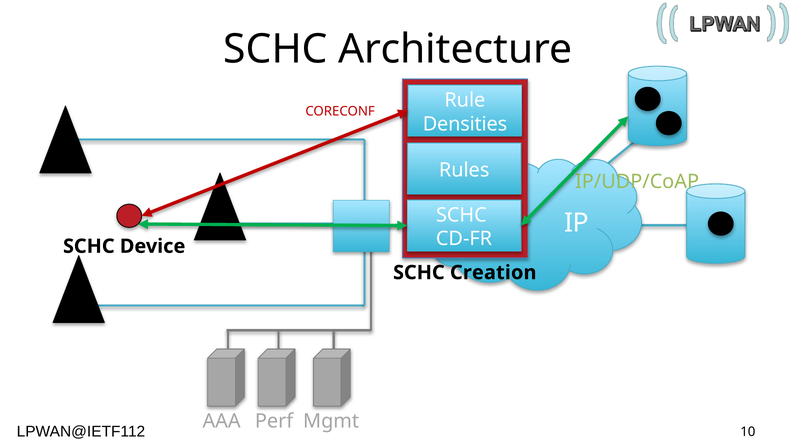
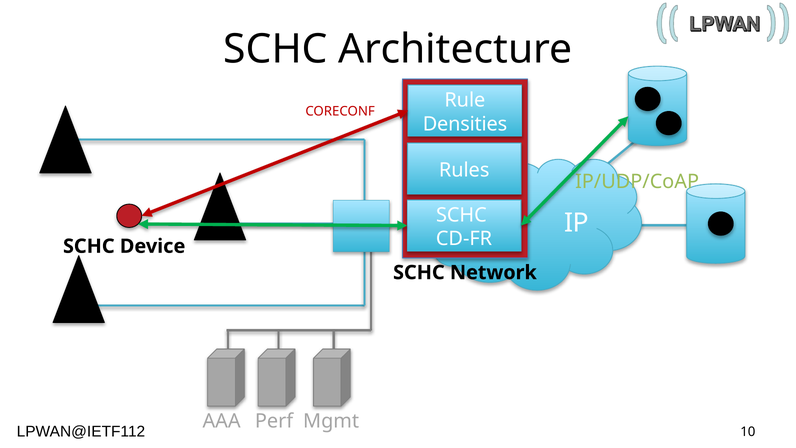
Creation: Creation -> Network
